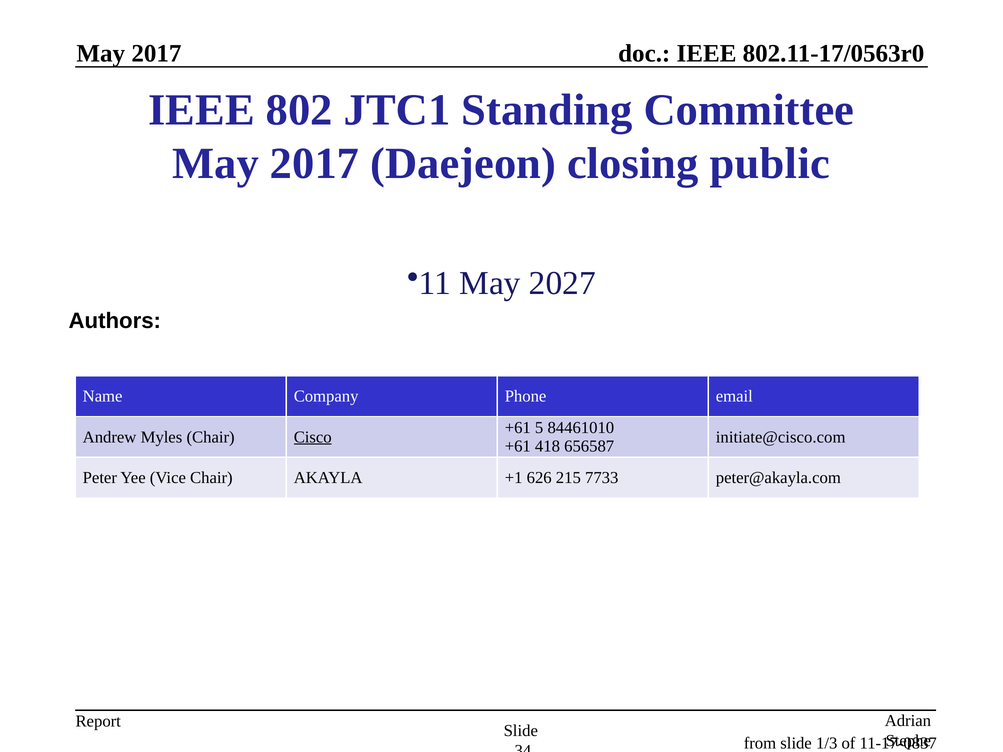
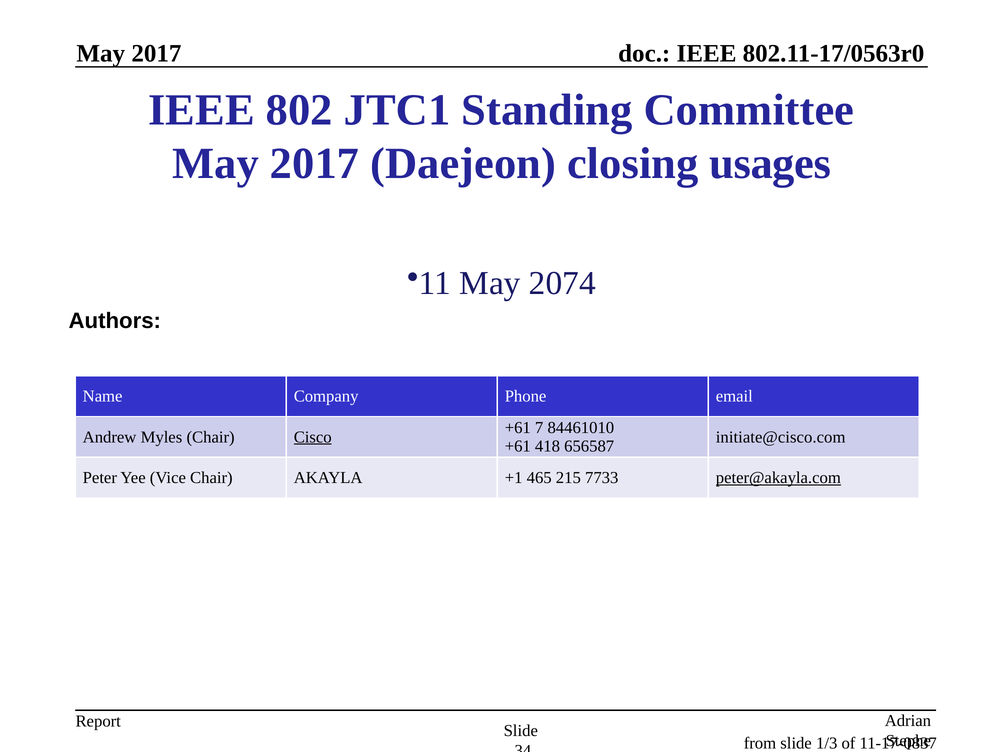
public: public -> usages
2027: 2027 -> 2074
5: 5 -> 7
626: 626 -> 465
peter@akayla.com underline: none -> present
